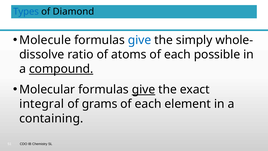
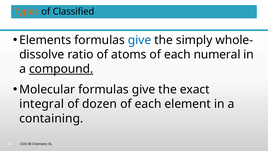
Types colour: blue -> orange
Diamond: Diamond -> Classified
Molecule: Molecule -> Elements
possible: possible -> numeral
give at (144, 89) underline: present -> none
grams: grams -> dozen
